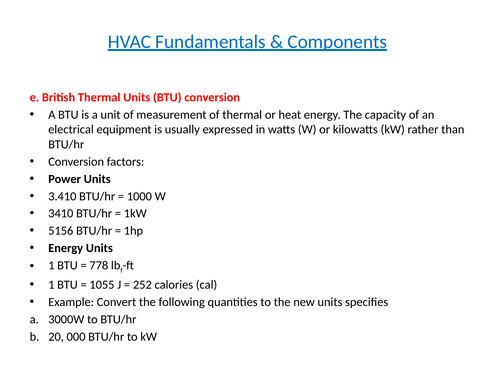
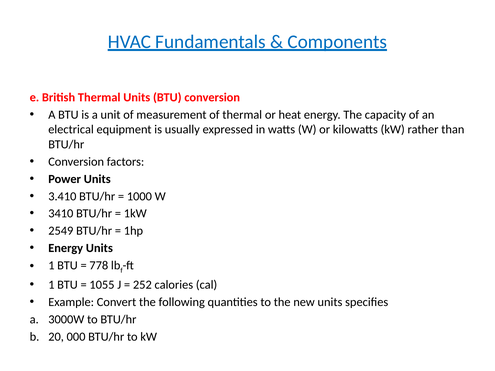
5156: 5156 -> 2549
